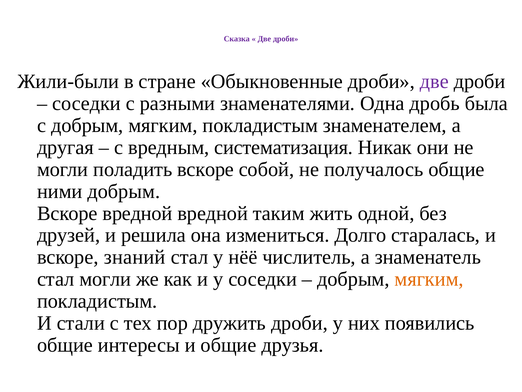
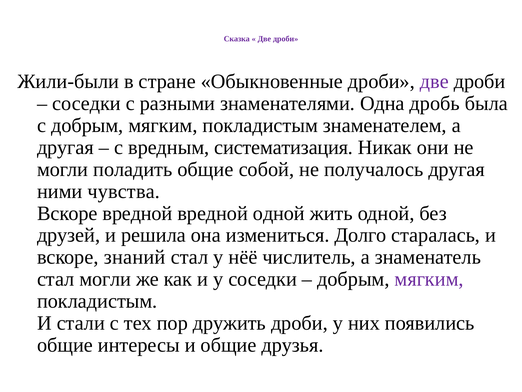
поладить вскоре: вскоре -> общие
получалось общие: общие -> другая
ними добрым: добрым -> чувства
вредной таким: таким -> одной
мягким at (429, 279) colour: orange -> purple
